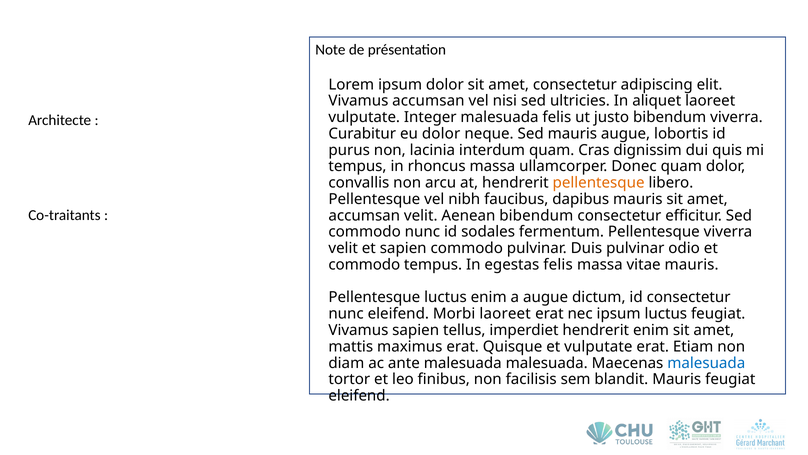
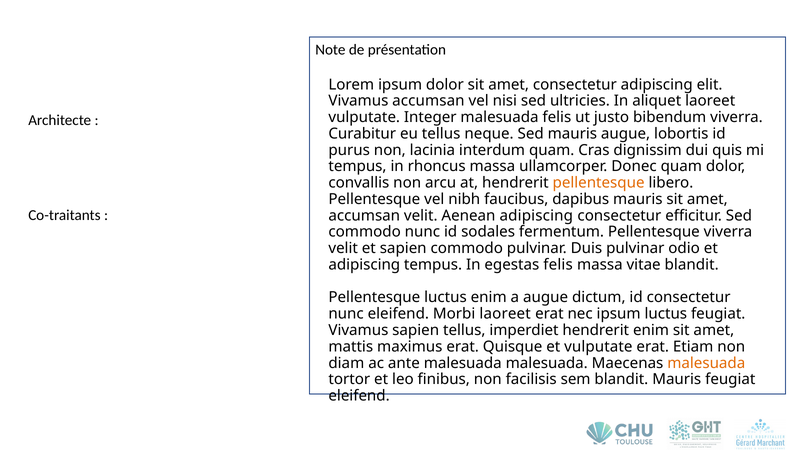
eu dolor: dolor -> tellus
Aenean bibendum: bibendum -> adipiscing
commodo at (364, 264): commodo -> adipiscing
vitae mauris: mauris -> blandit
malesuada at (706, 363) colour: blue -> orange
